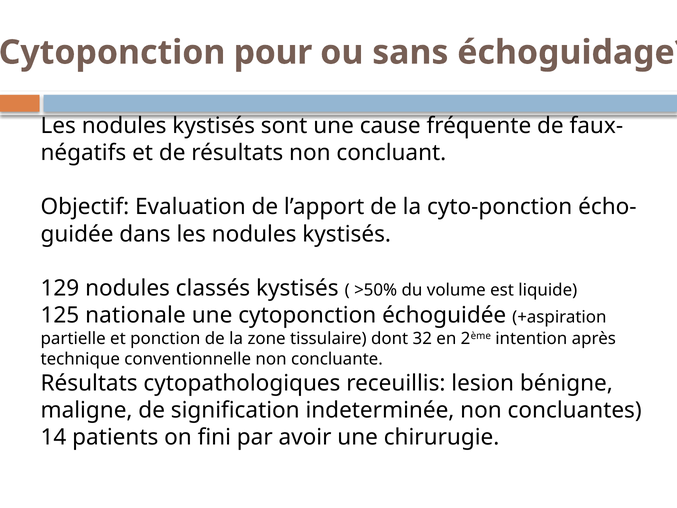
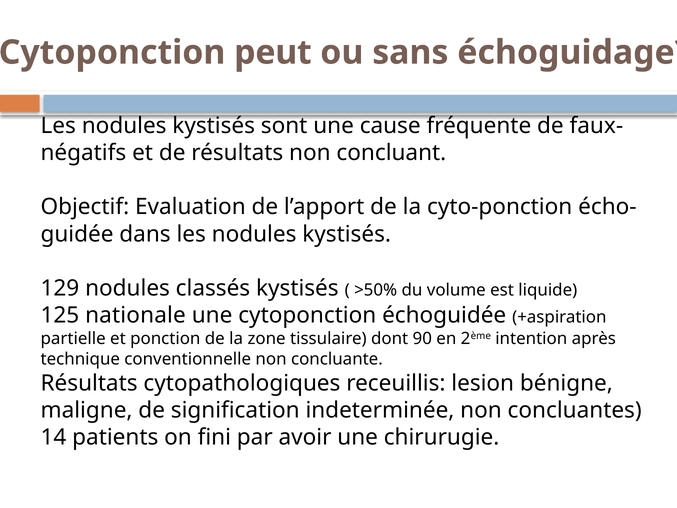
pour: pour -> peut
32: 32 -> 90
